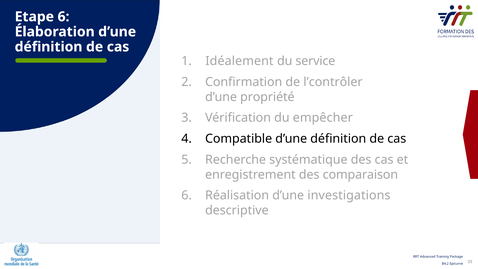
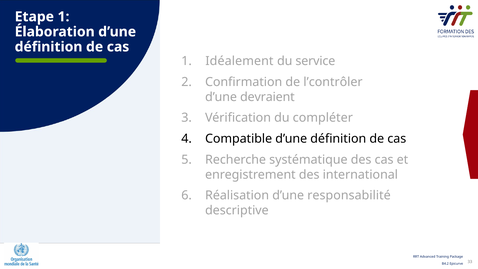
Etape 6: 6 -> 1
propriété: propriété -> devraient
empêcher: empêcher -> compléter
comparaison: comparaison -> international
investigations: investigations -> responsabilité
